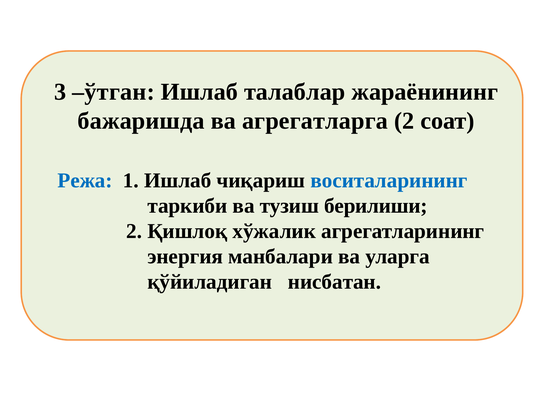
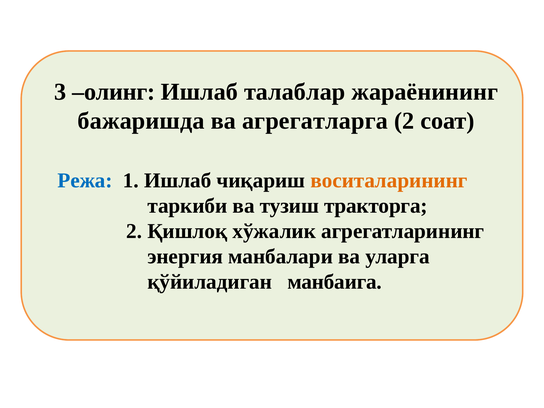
ўтган: ўтган -> олинг
воситаларининг colour: blue -> orange
берилиши: берилиши -> тракторга
нисбатан: нисбатан -> манбаига
